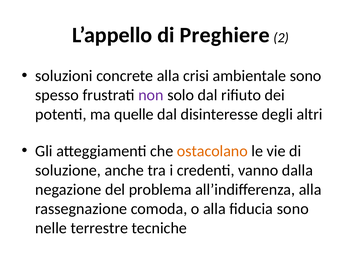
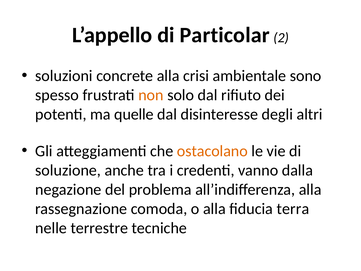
Preghiere: Preghiere -> Particolar
non colour: purple -> orange
fiducia sono: sono -> terra
